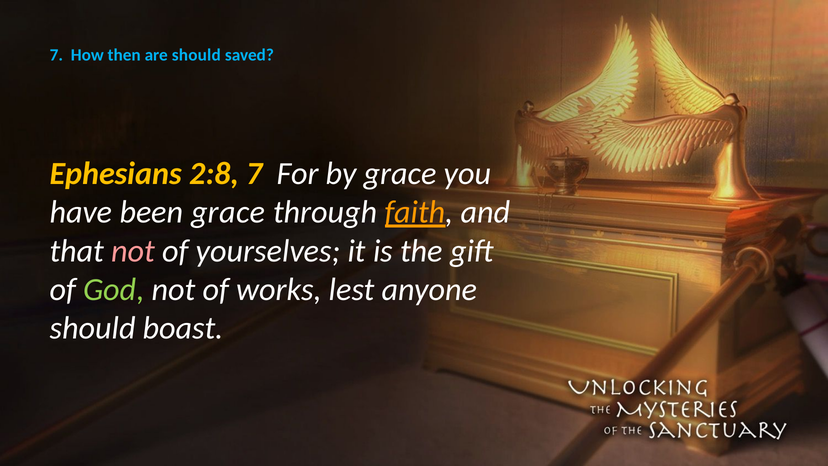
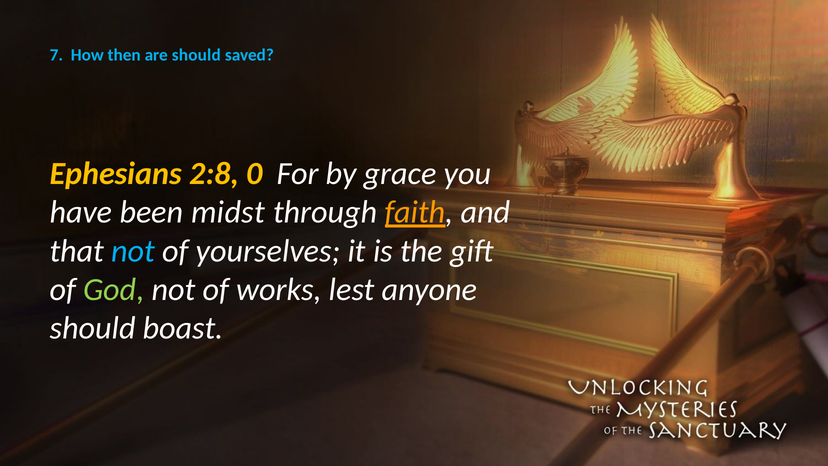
2:8 7: 7 -> 0
been grace: grace -> midst
not at (133, 251) colour: pink -> light blue
